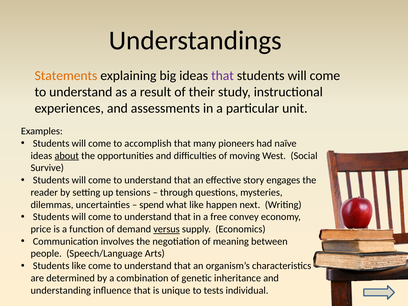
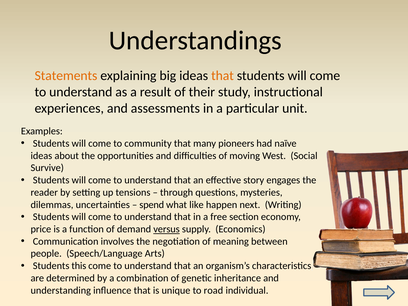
that at (222, 76) colour: purple -> orange
accomplish: accomplish -> community
about underline: present -> none
convey: convey -> section
Students like: like -> this
tests: tests -> road
